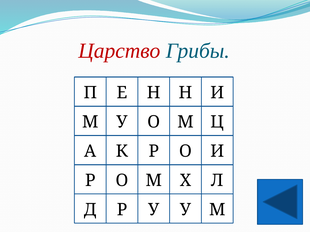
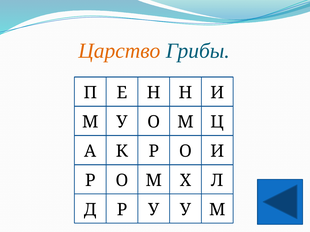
Царство colour: red -> orange
